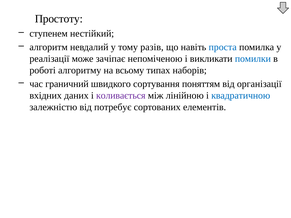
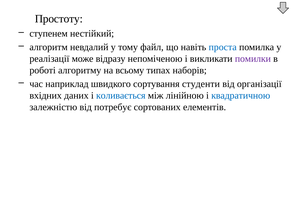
разів: разів -> файл
зачіпає: зачіпає -> відразу
помилки colour: blue -> purple
граничний: граничний -> наприклад
поняттям: поняттям -> студенти
коливається colour: purple -> blue
